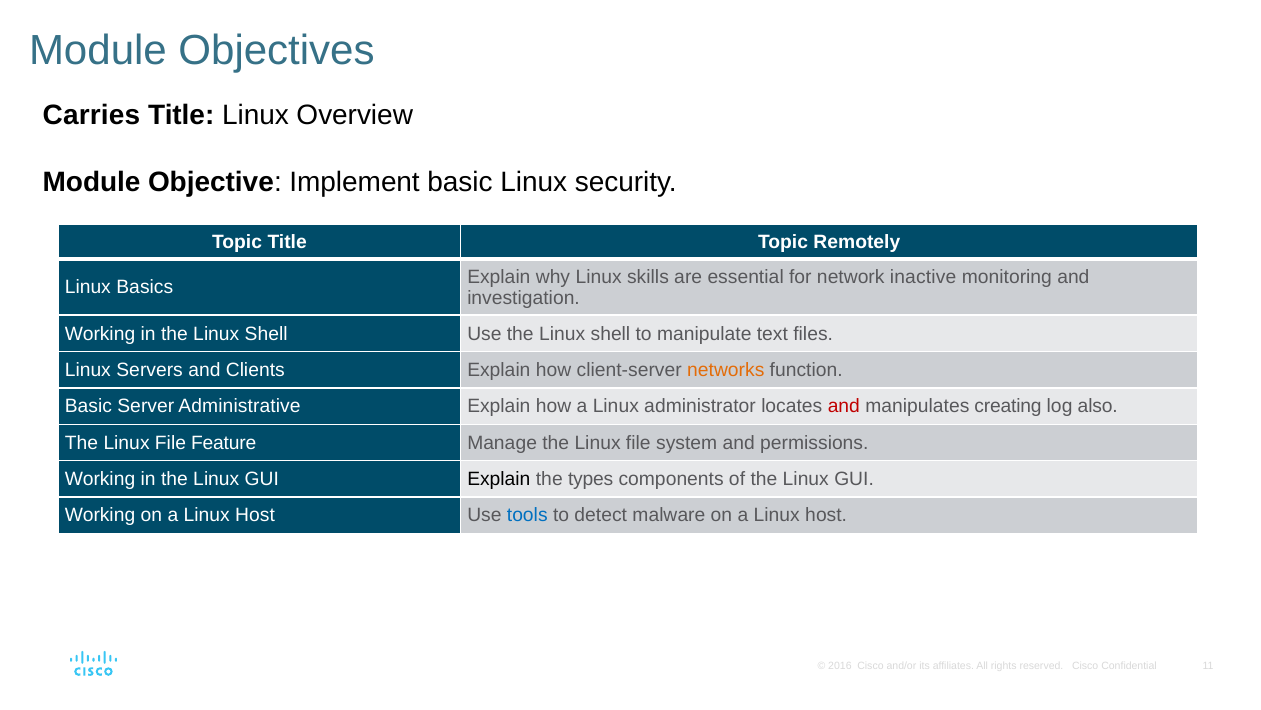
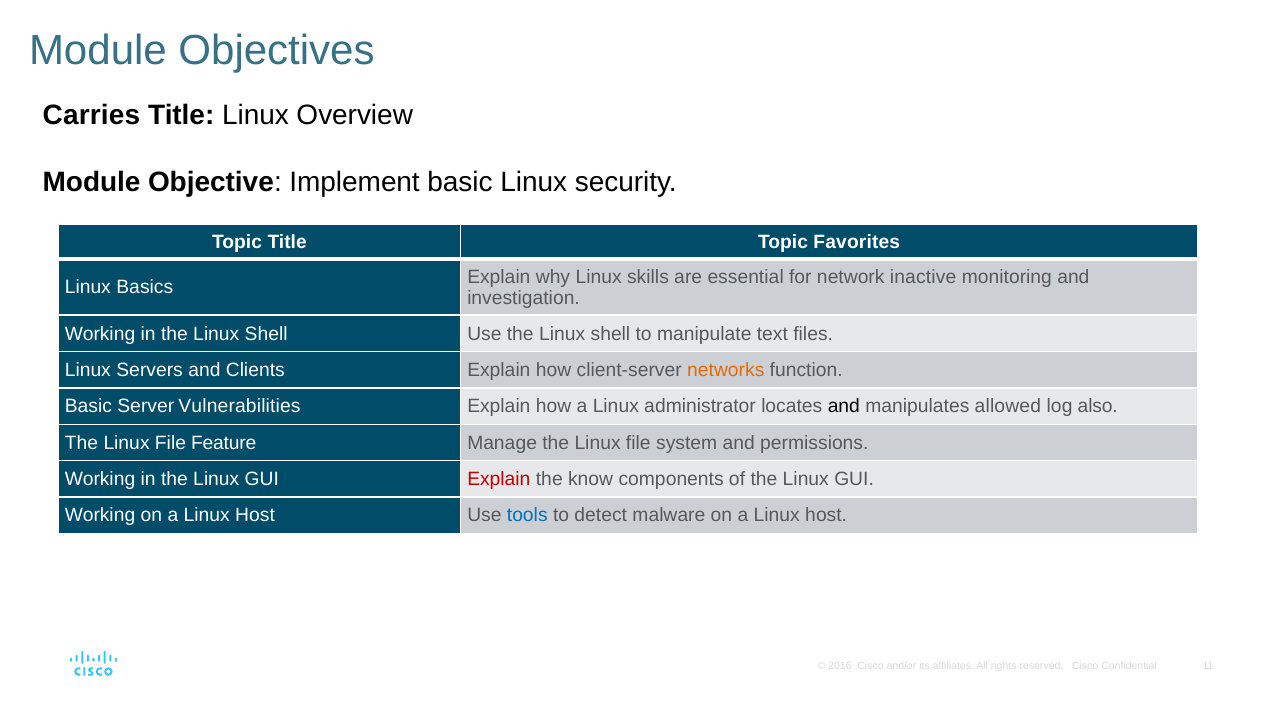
Remotely: Remotely -> Favorites
Administrative: Administrative -> Vulnerabilities
and at (844, 406) colour: red -> black
creating: creating -> allowed
Explain at (499, 479) colour: black -> red
types: types -> know
